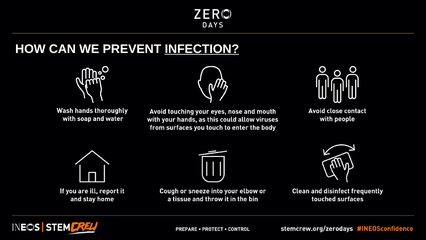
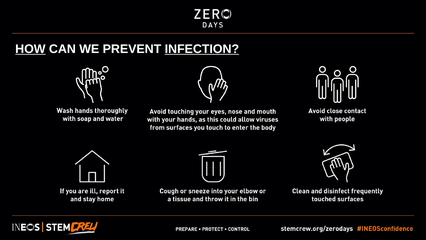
HOW underline: none -> present
